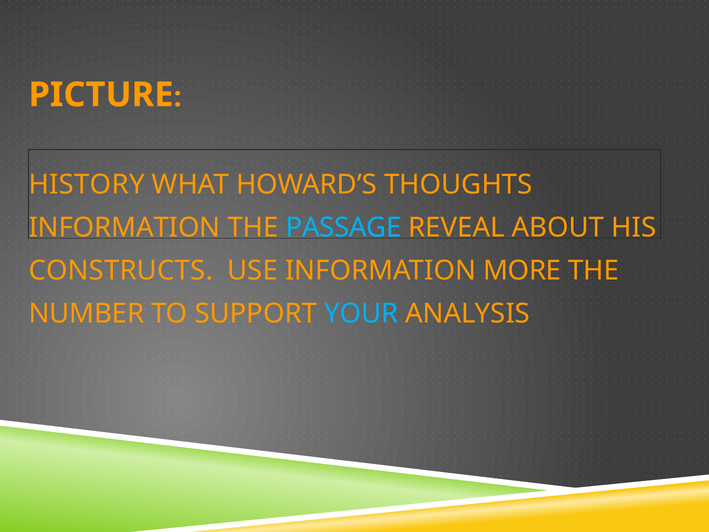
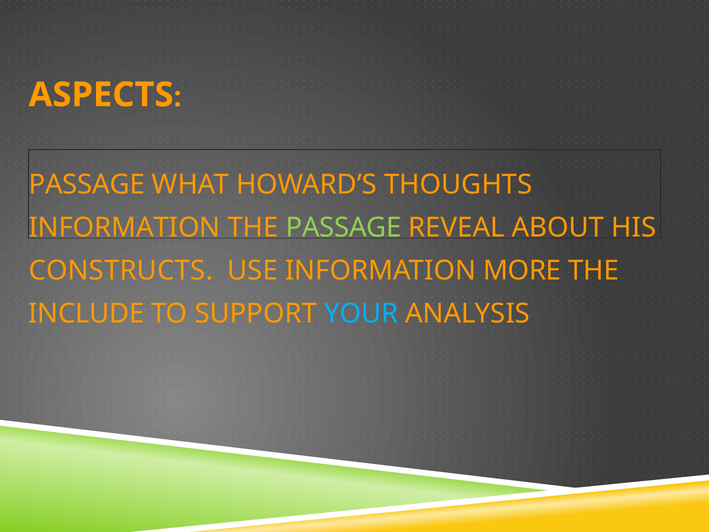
PICTURE: PICTURE -> ASPECTS
HISTORY at (87, 184): HISTORY -> PASSAGE
PASSAGE at (344, 227) colour: light blue -> light green
NUMBER: NUMBER -> INCLUDE
